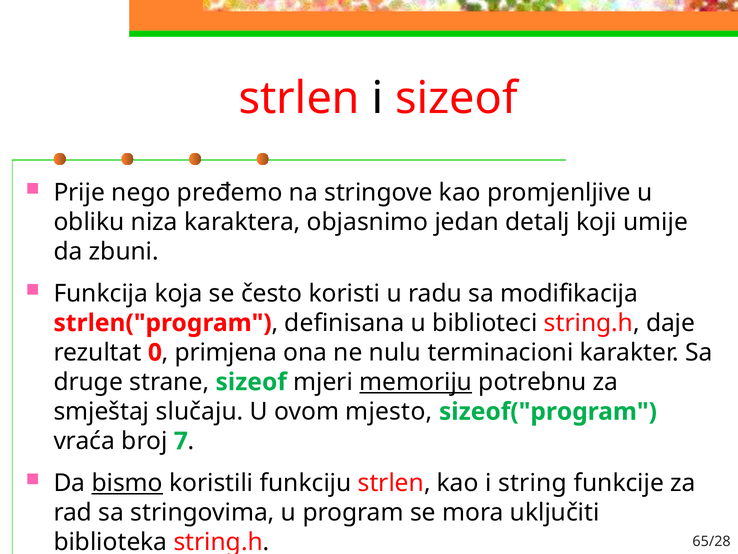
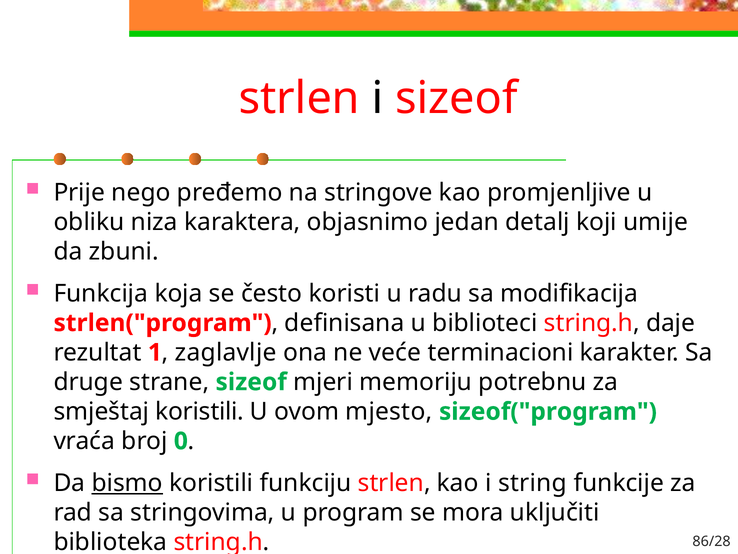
0: 0 -> 1
primjena: primjena -> zaglavlje
nulu: nulu -> veće
memoriju underline: present -> none
smještaj slučaju: slučaju -> koristili
7: 7 -> 0
65/28: 65/28 -> 86/28
